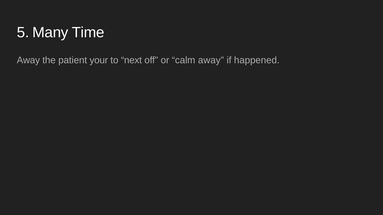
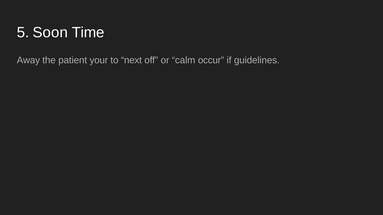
Many: Many -> Soon
calm away: away -> occur
happened: happened -> guidelines
